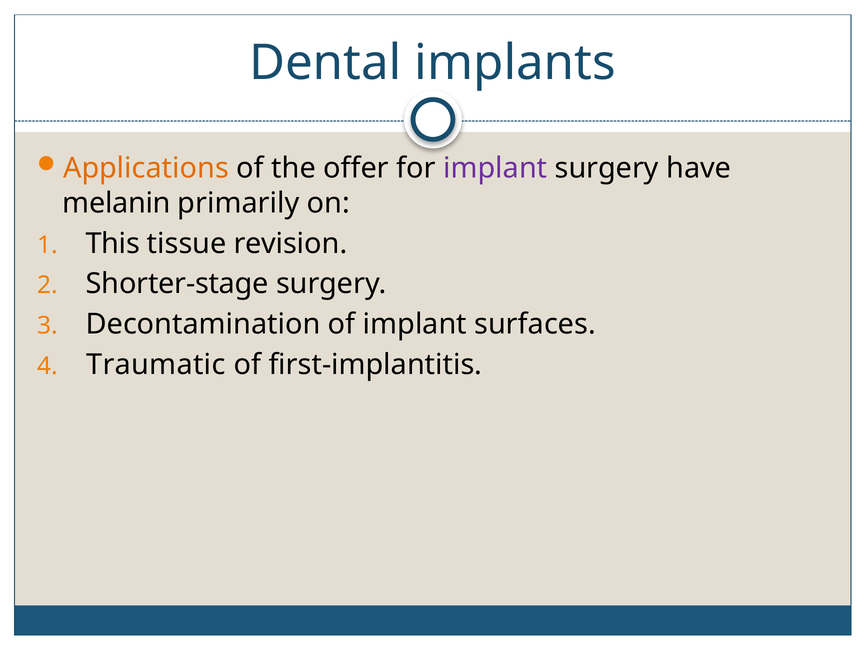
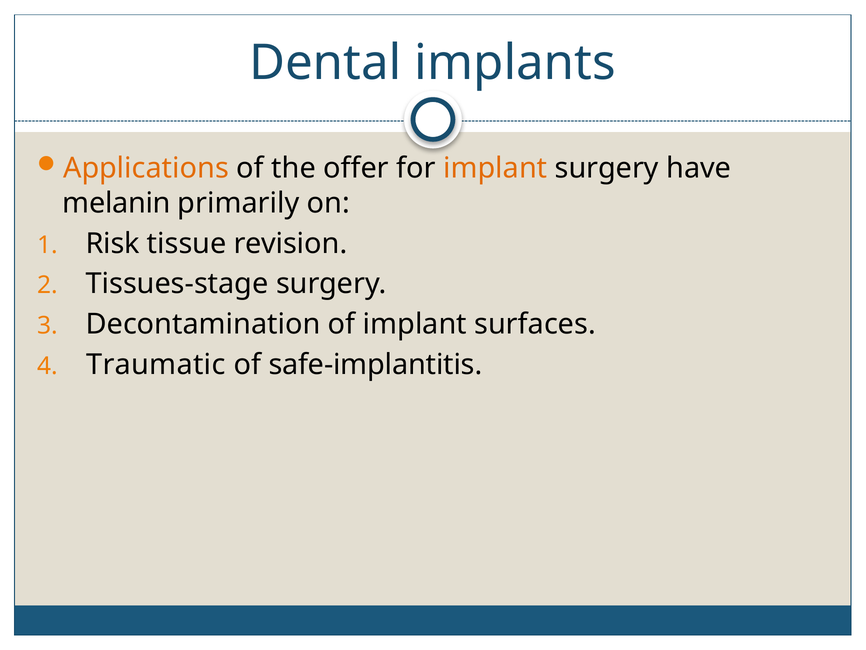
implant at (495, 168) colour: purple -> orange
This: This -> Risk
Shorter-stage: Shorter-stage -> Tissues-stage
first-implantitis: first-implantitis -> safe-implantitis
